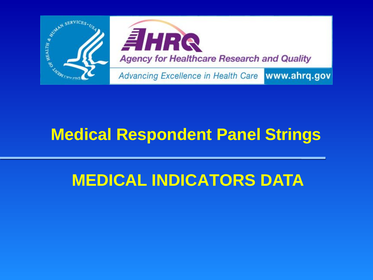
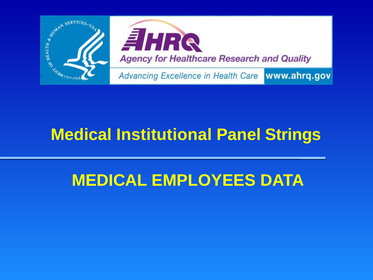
Respondent: Respondent -> Institutional
INDICATORS: INDICATORS -> EMPLOYEES
